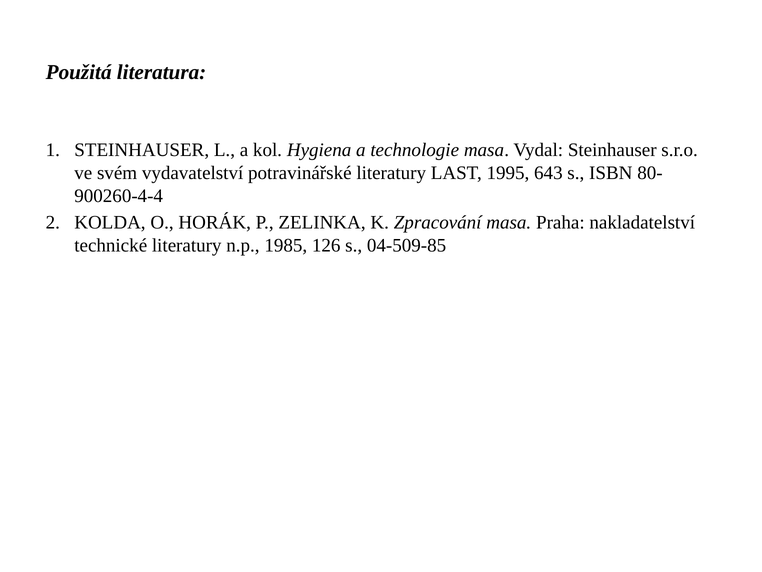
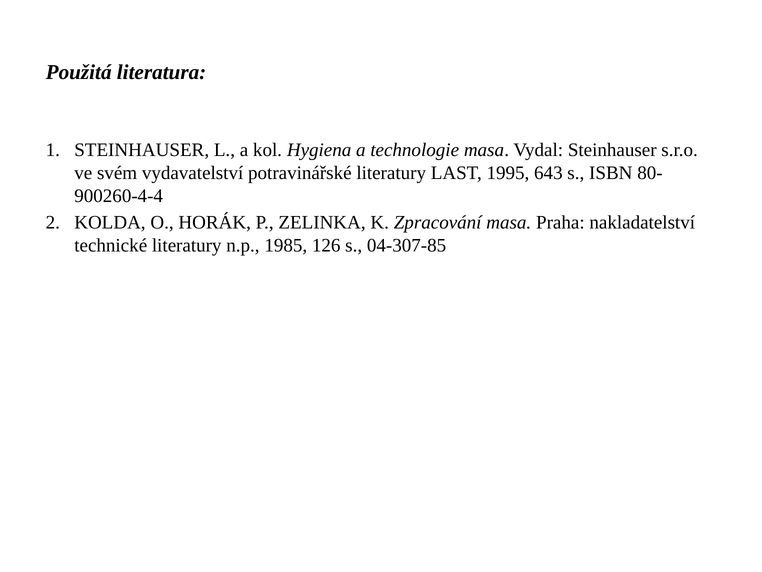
04-509-85: 04-509-85 -> 04-307-85
